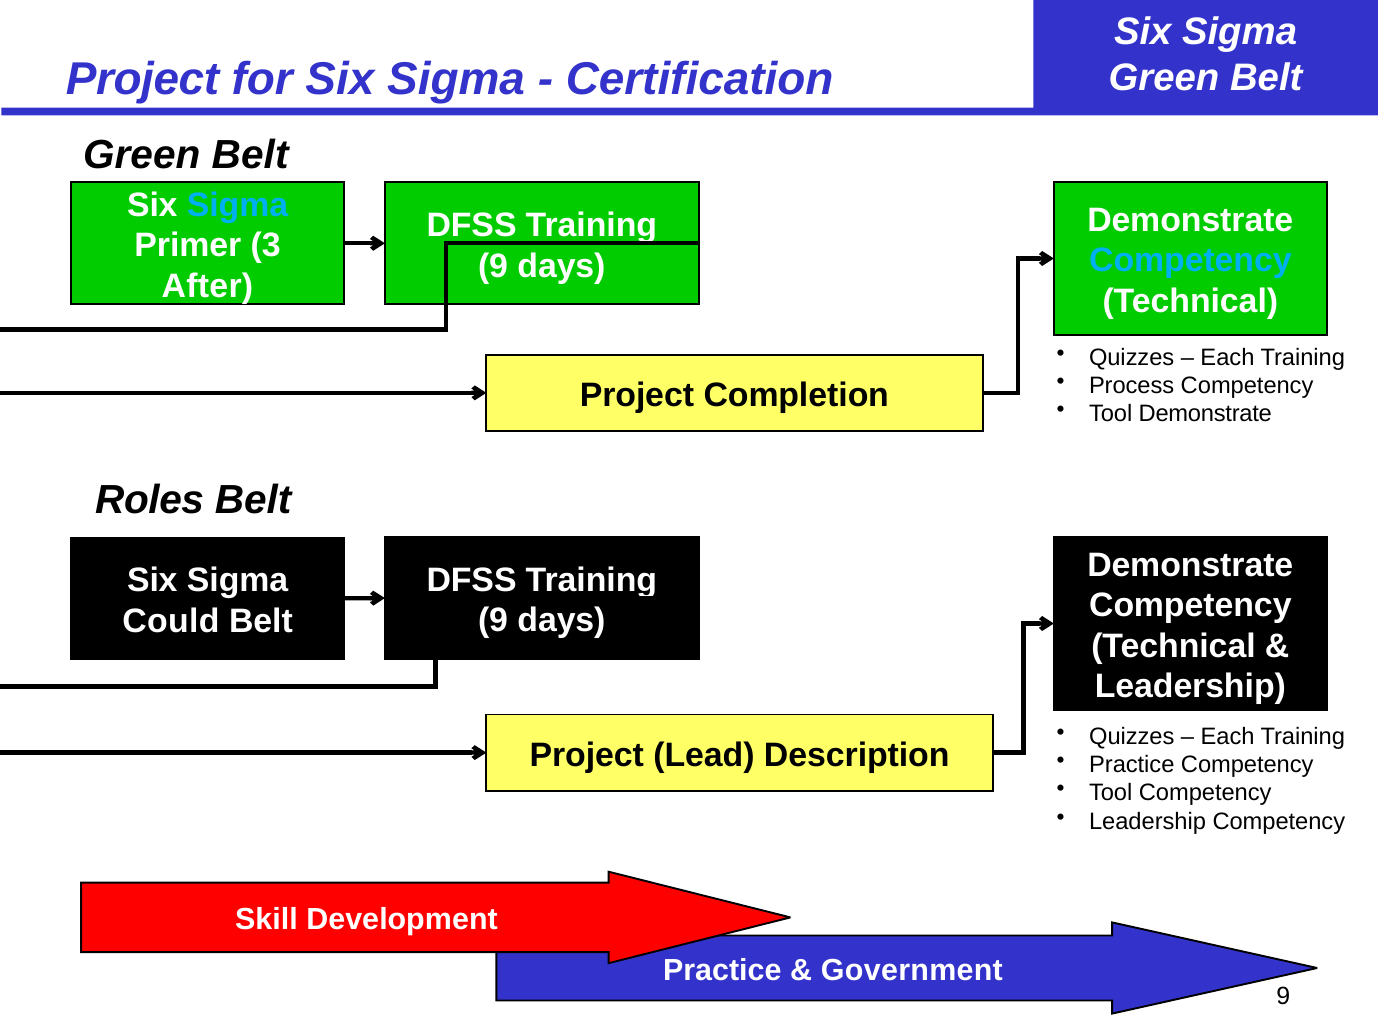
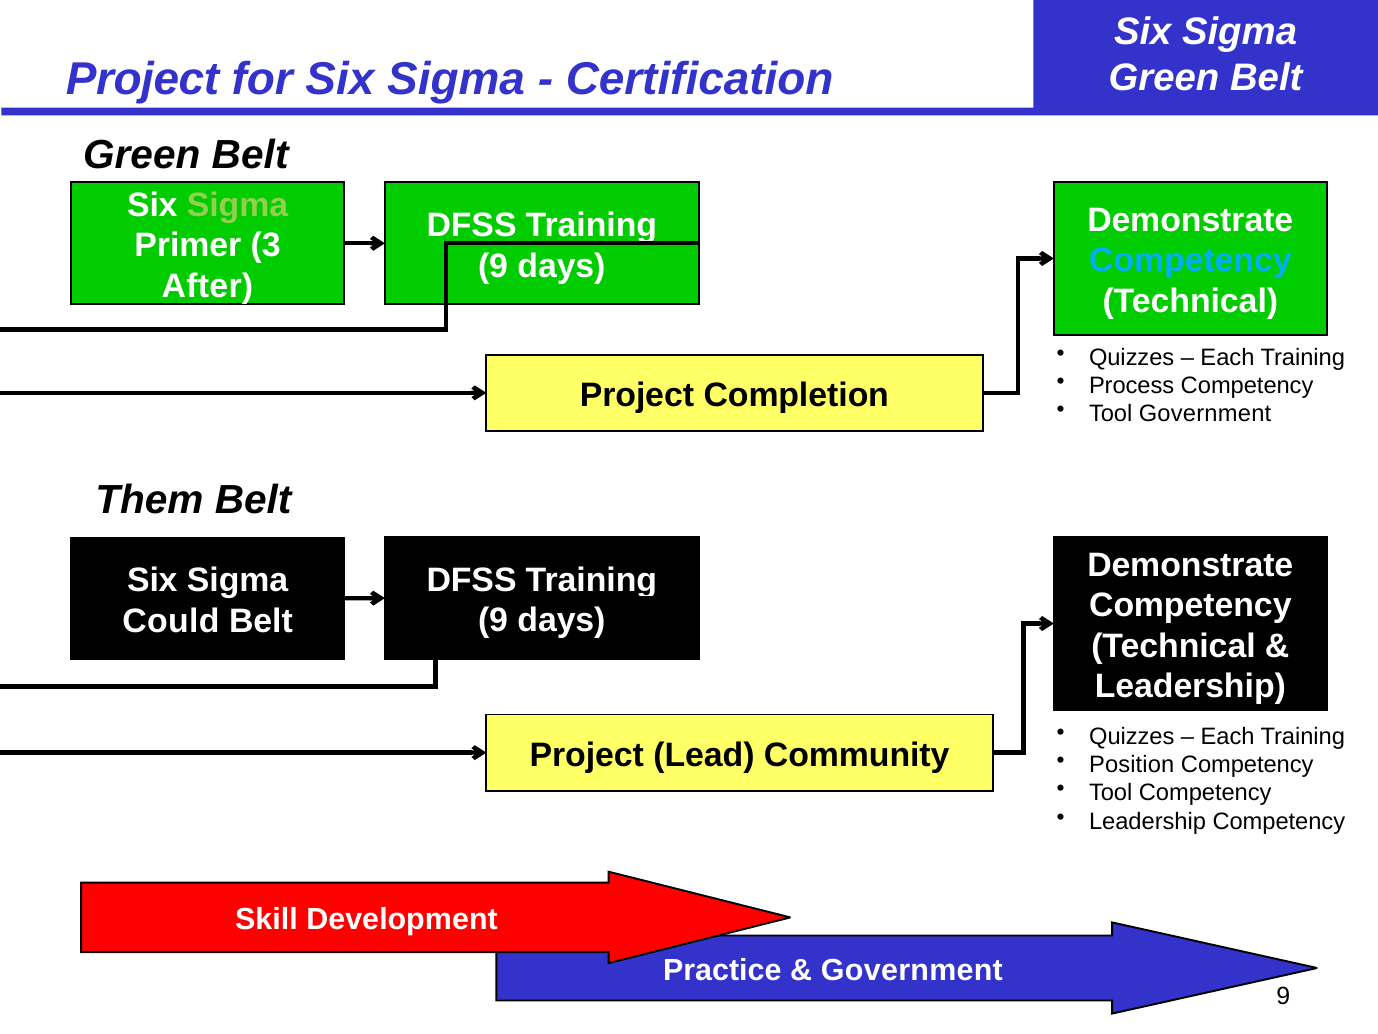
Sigma at (238, 205) colour: light blue -> light green
Tool Demonstrate: Demonstrate -> Government
Roles: Roles -> Them
Description: Description -> Community
Practice at (1132, 764): Practice -> Position
